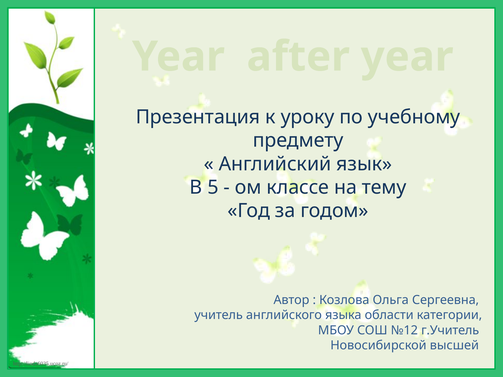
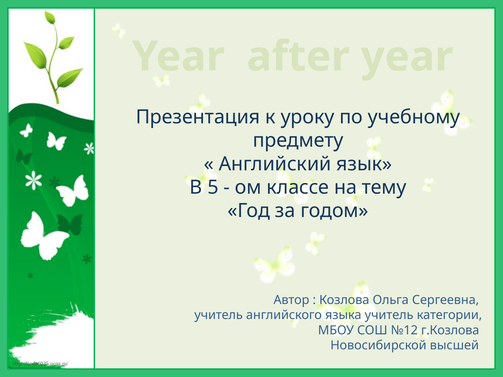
языка области: области -> учитель
г.Учитель: г.Учитель -> г.Козлова
